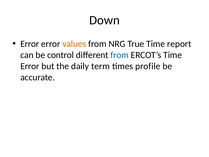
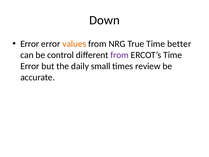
report: report -> better
from at (120, 55) colour: blue -> purple
term: term -> small
profile: profile -> review
